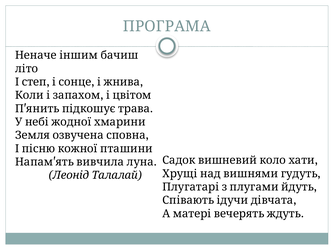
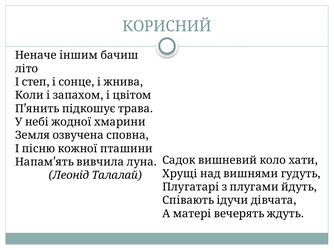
ПРОГРАМА: ПРОГРАМА -> КОРИСНИЙ
